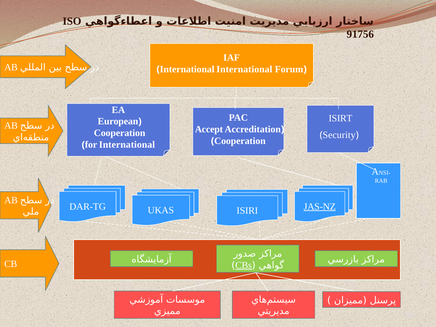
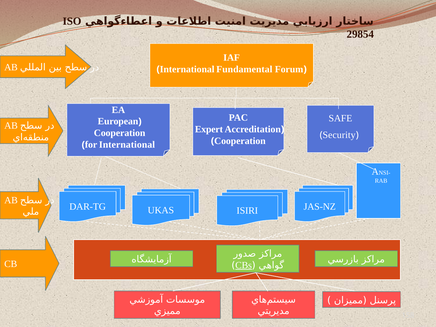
91756: 91756 -> 29854
International International: International -> Fundamental
ISIRT: ISIRT -> SAFE
Accept: Accept -> Expert
JAS-NZ underline: present -> none
